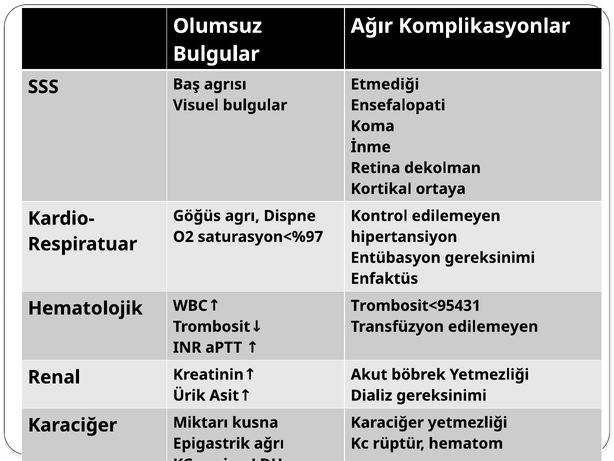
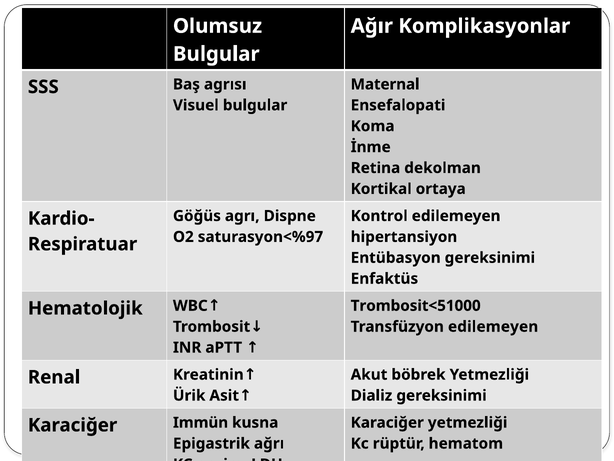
Etmediği: Etmediği -> Maternal
Trombosit<95431: Trombosit<95431 -> Trombosit<51000
Miktarı: Miktarı -> Immün
